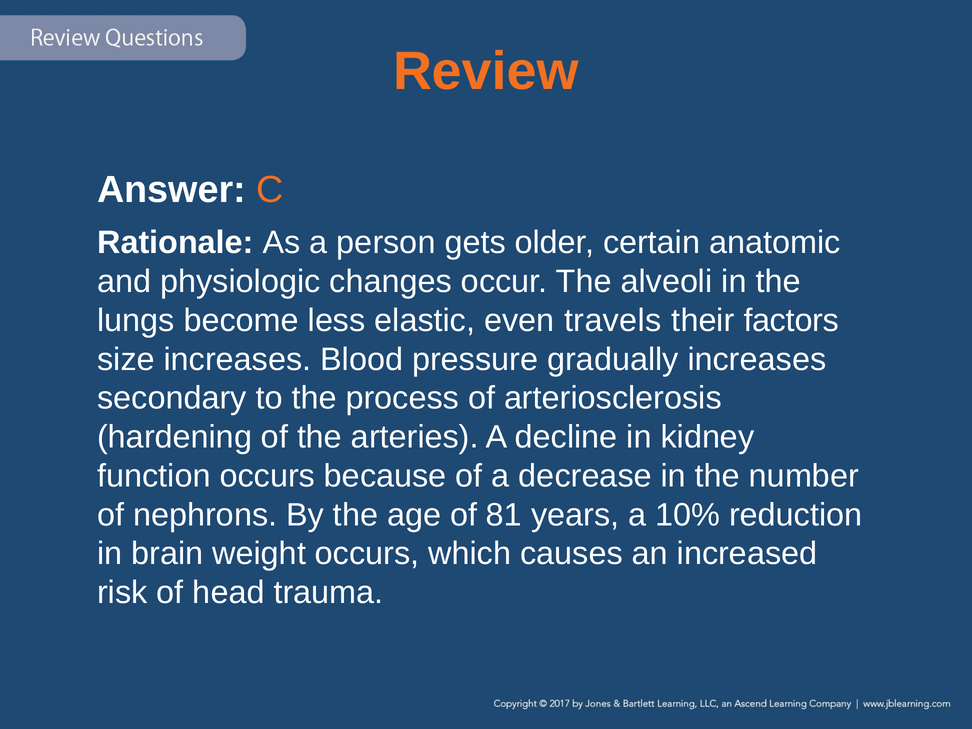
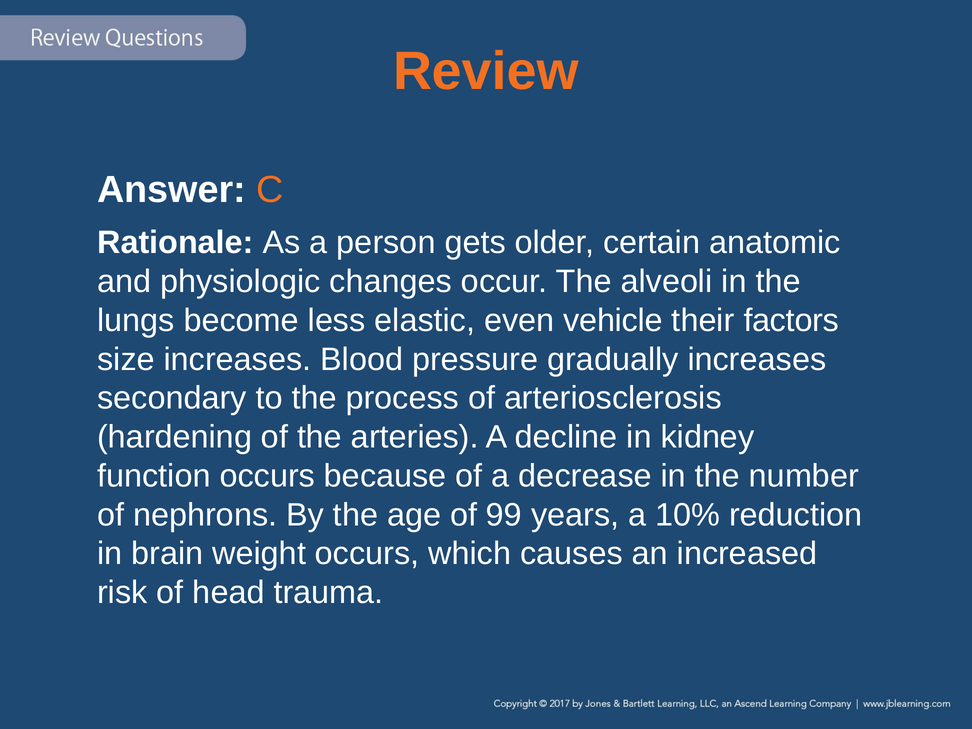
travels: travels -> vehicle
81: 81 -> 99
